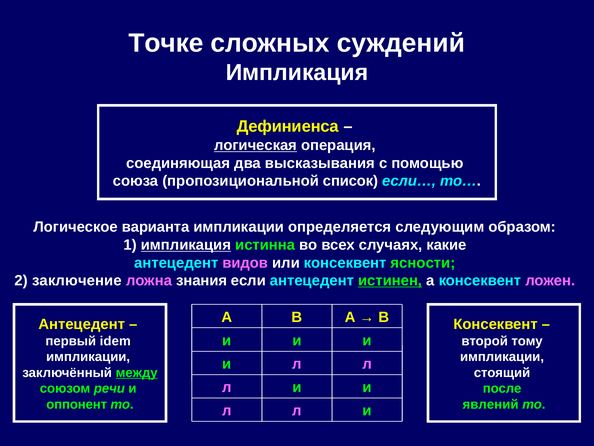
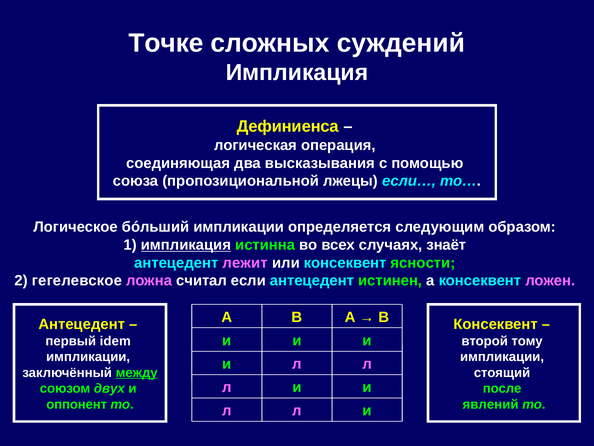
логическая underline: present -> none
список: список -> лжецы
варианта: варианта -> бóльший
какие: какие -> знаёт
видов: видов -> лежит
заключение: заключение -> гегелевское
знания: знания -> считал
истинен underline: present -> none
речи: речи -> двух
